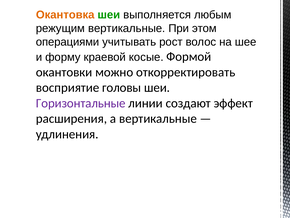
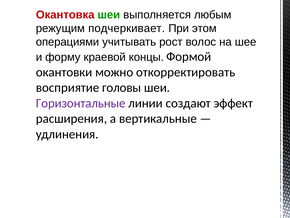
Окантовка colour: orange -> red
режущим вертикальные: вертикальные -> подчеркивает
косые: косые -> концы
